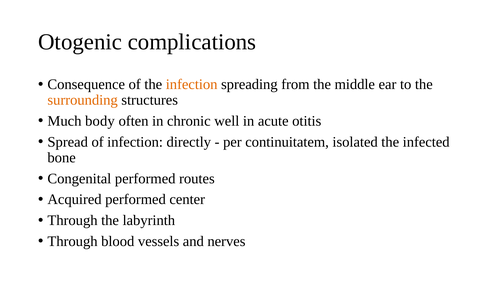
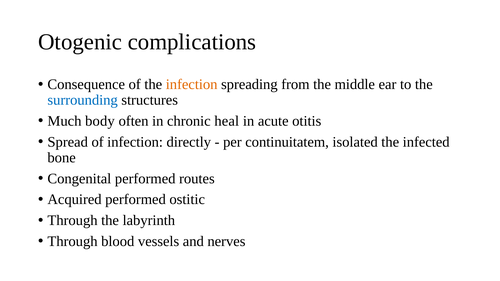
surrounding colour: orange -> blue
well: well -> heal
center: center -> ostitic
